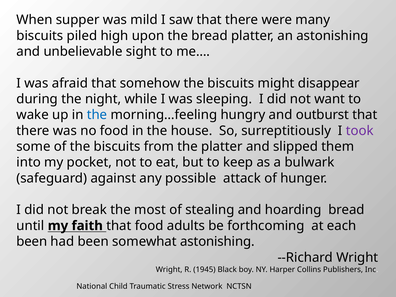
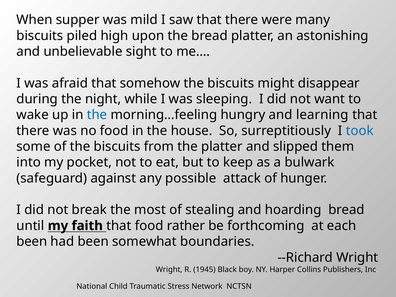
outburst: outburst -> learning
took colour: purple -> blue
adults: adults -> rather
somewhat astonishing: astonishing -> boundaries
